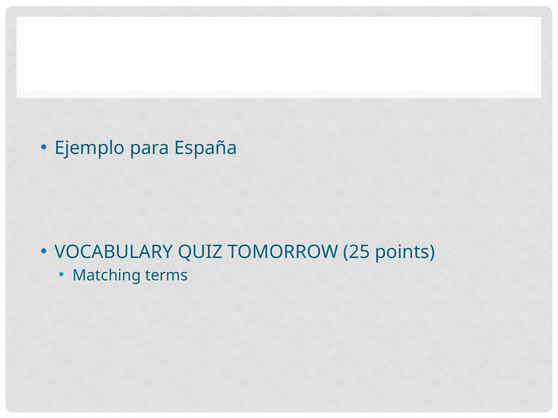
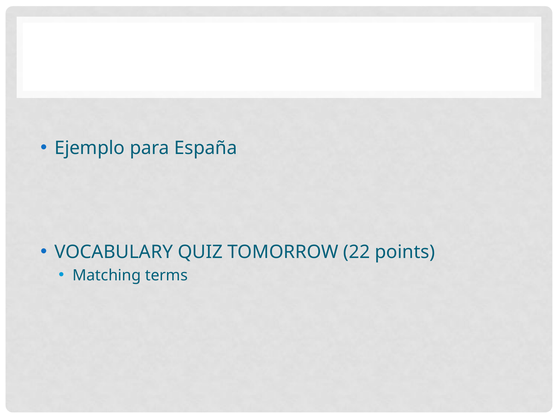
25: 25 -> 22
